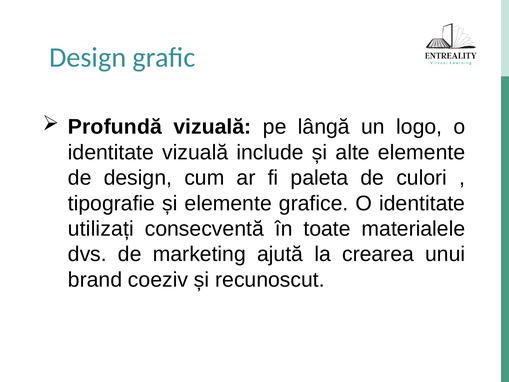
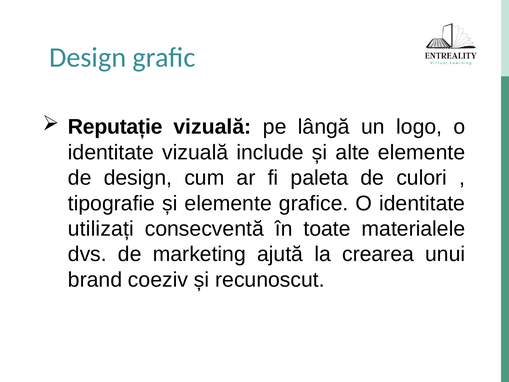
Profundă: Profundă -> Reputație
